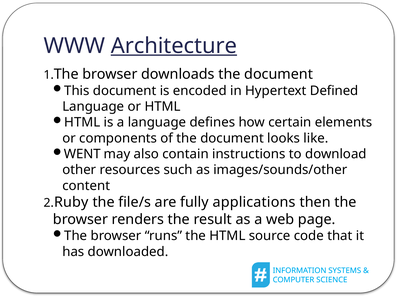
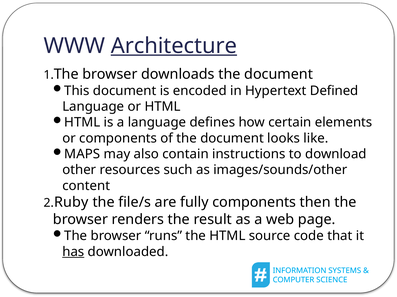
WENT: WENT -> MAPS
fully applications: applications -> components
has underline: none -> present
